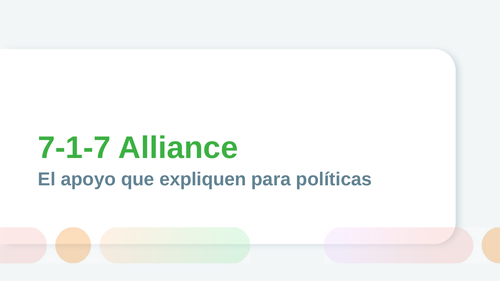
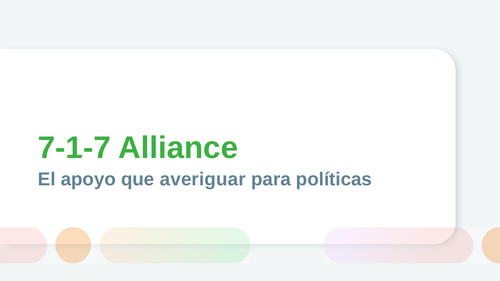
expliquen: expliquen -> averiguar
